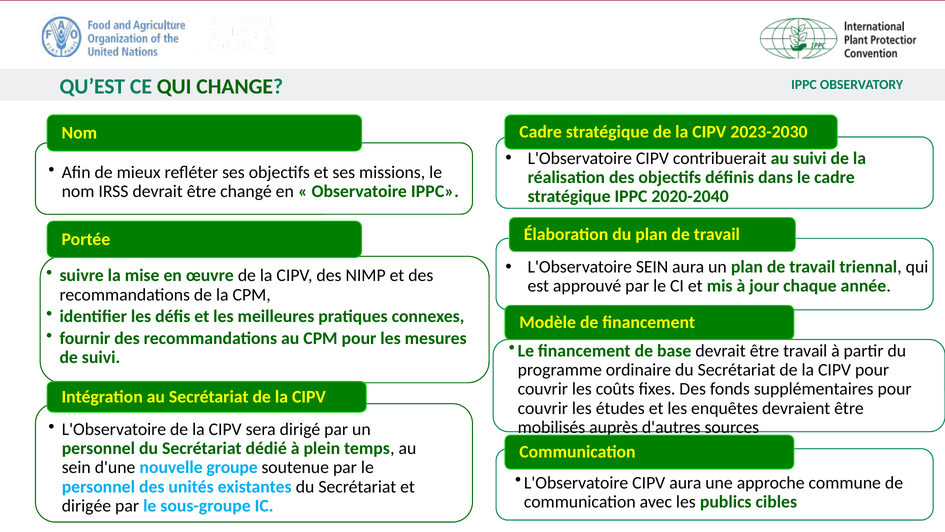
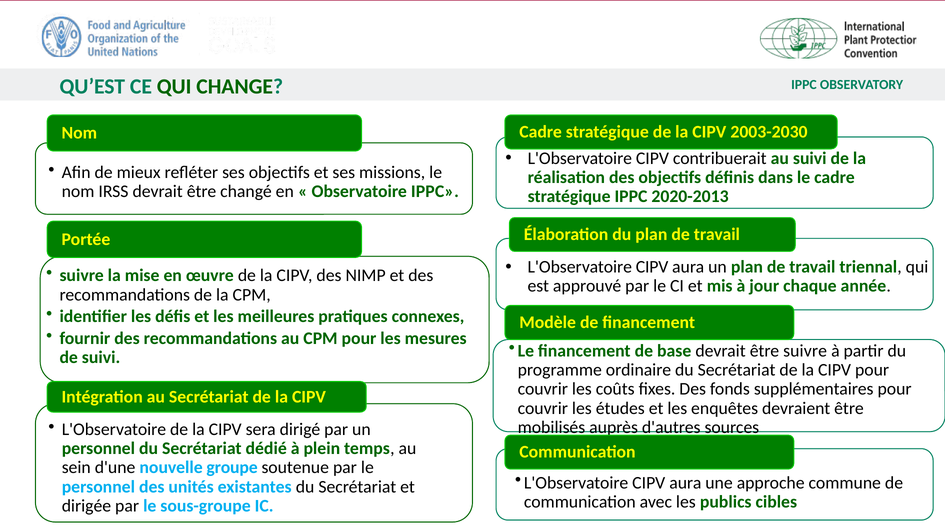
2023-2030: 2023-2030 -> 2003-2030
2020-2040: 2020-2040 -> 2020-2013
SEIN at (652, 267): SEIN -> CIPV
être travail: travail -> suivre
